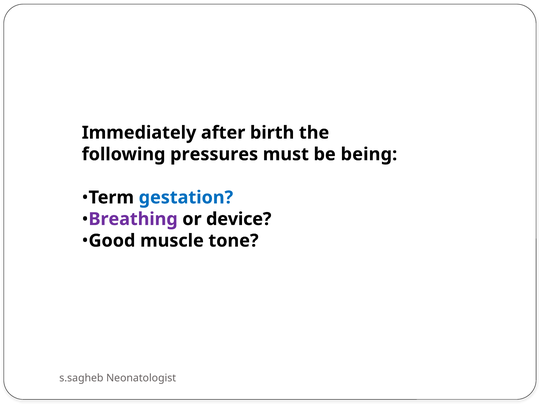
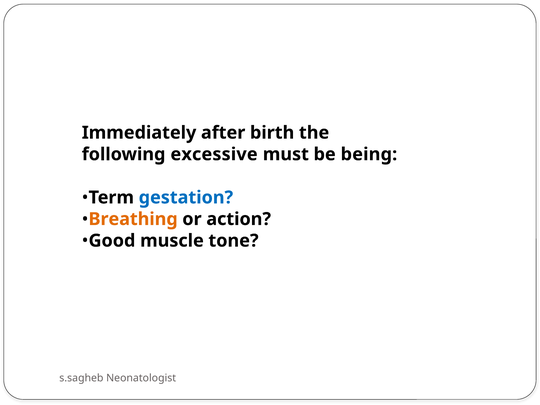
pressures: pressures -> excessive
Breathing colour: purple -> orange
device: device -> action
